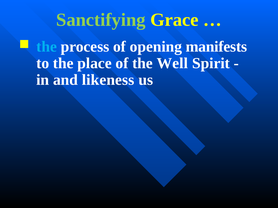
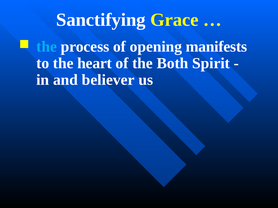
Sanctifying colour: light green -> white
place: place -> heart
Well: Well -> Both
likeness: likeness -> believer
